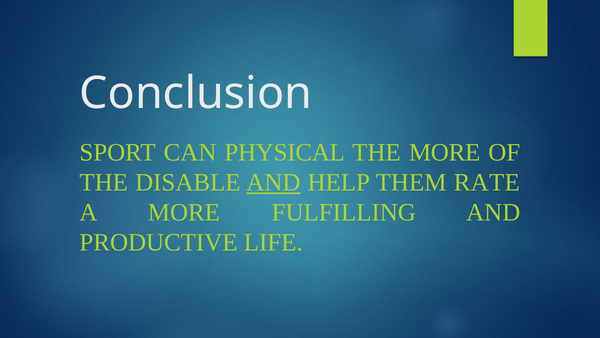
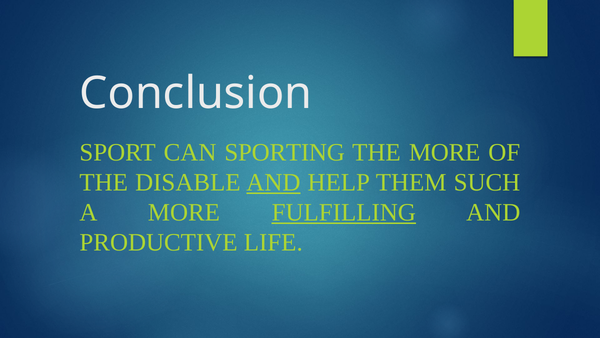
PHYSICAL: PHYSICAL -> SPORTING
RATE: RATE -> SUCH
FULFILLING underline: none -> present
